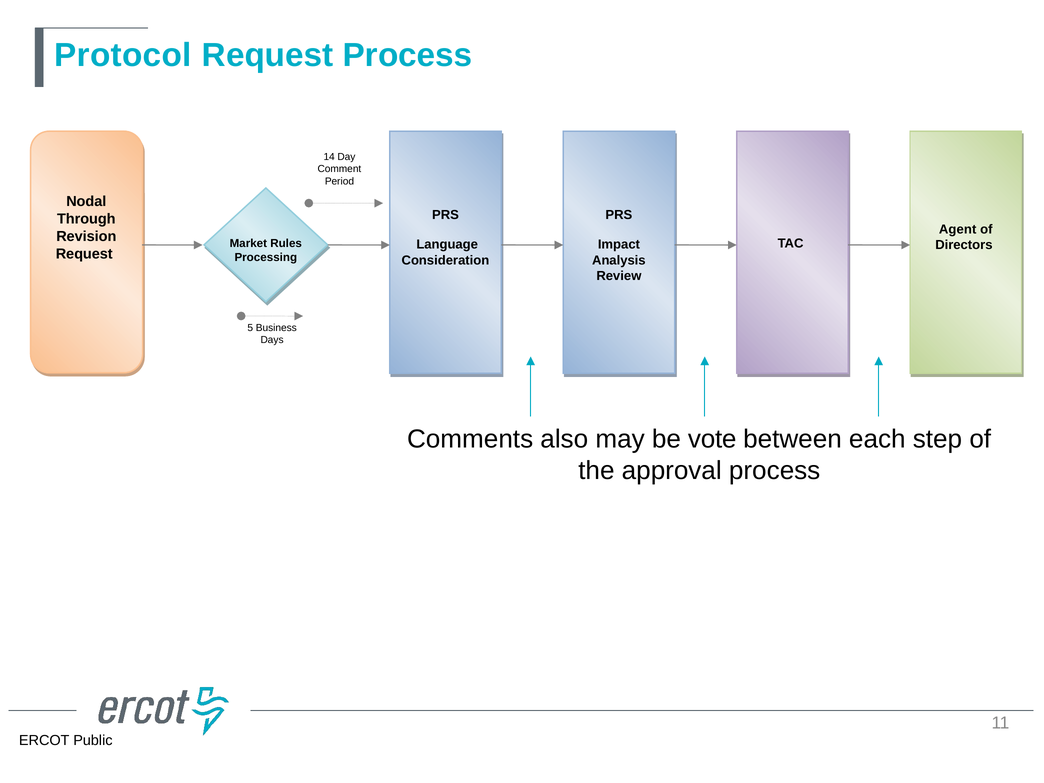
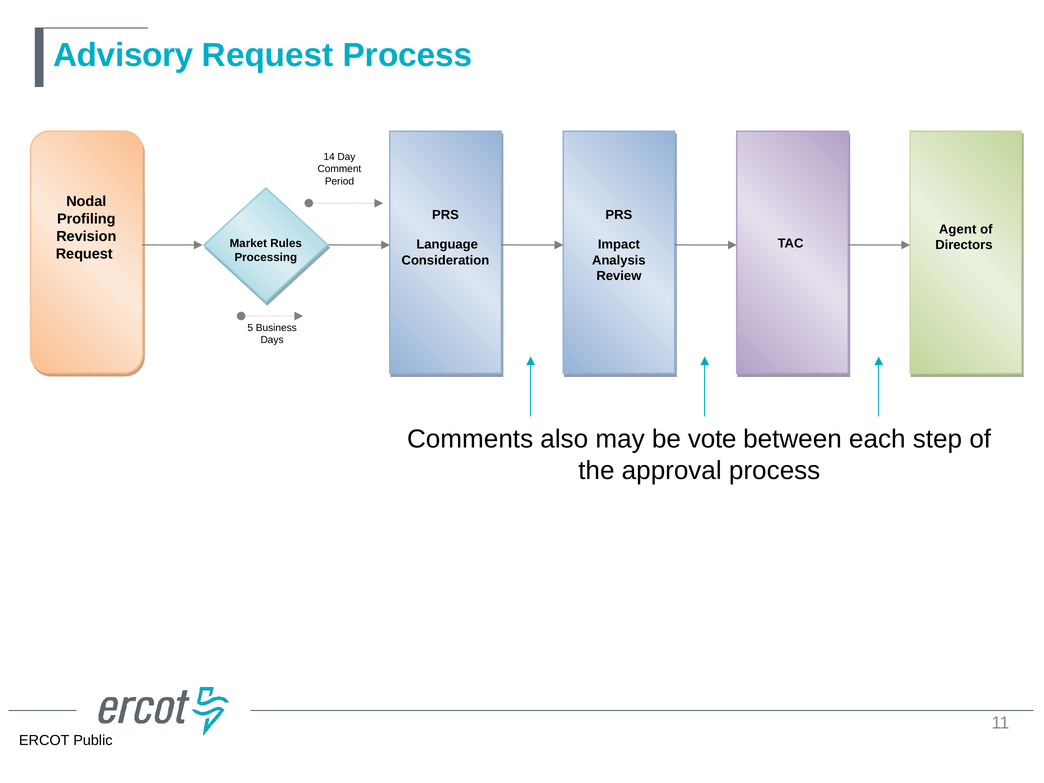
Protocol: Protocol -> Advisory
Through: Through -> Profiling
